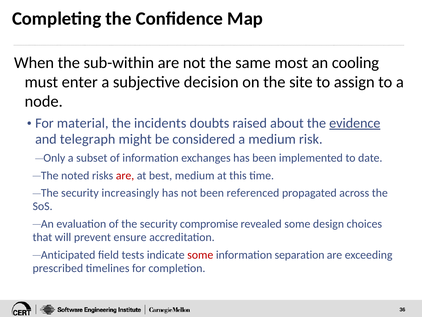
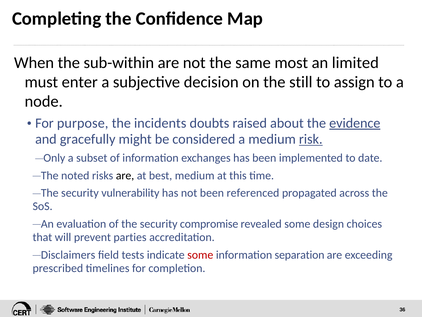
cooling: cooling -> limited
site: site -> still
material: material -> purpose
telegraph: telegraph -> gracefully
risk underline: none -> present
are at (125, 175) colour: red -> black
increasingly: increasingly -> vulnerability
ensure: ensure -> parties
Anticipated: Anticipated -> Disclaimers
